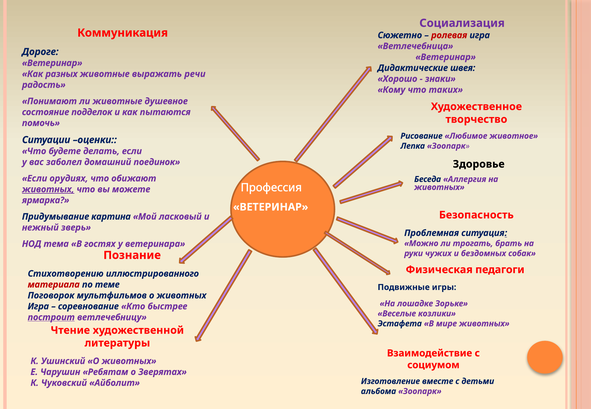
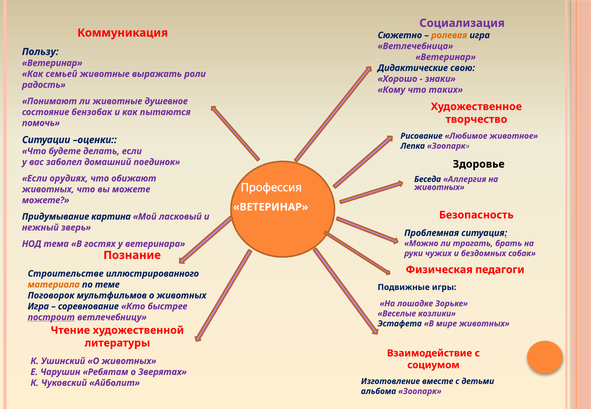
ролевая colour: red -> orange
Дороге: Дороге -> Пользу
швея: швея -> свою
разных: разных -> семьей
речи: речи -> роли
подделок: подделок -> бензобак
животных at (48, 189) underline: present -> none
ярмарка at (46, 200): ярмарка -> можете
Стихотворению: Стихотворению -> Строительстве
материала colour: red -> orange
